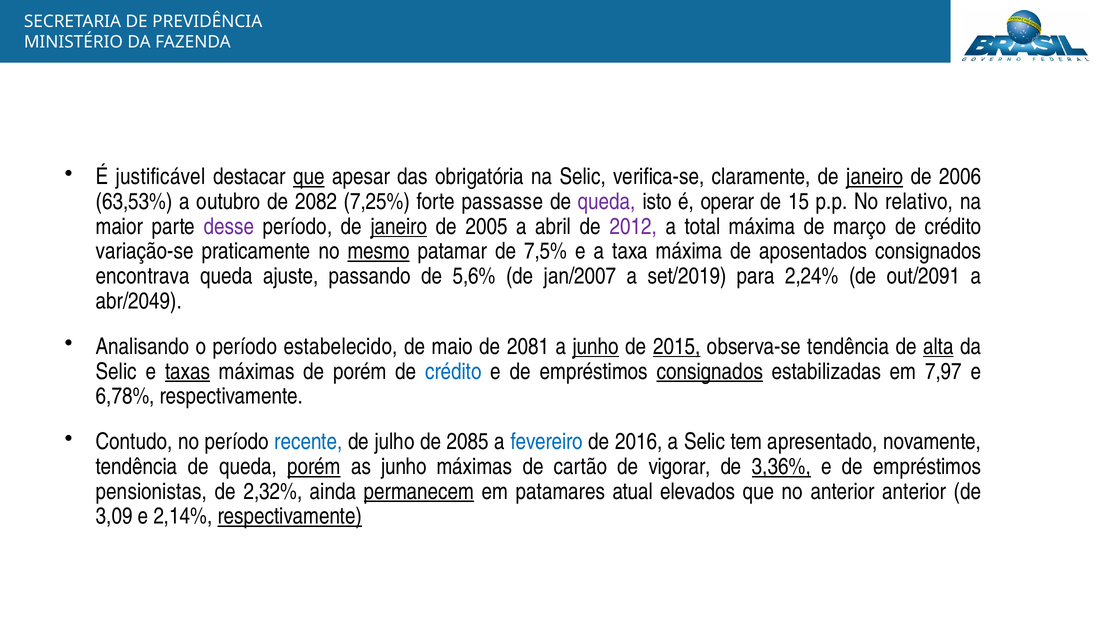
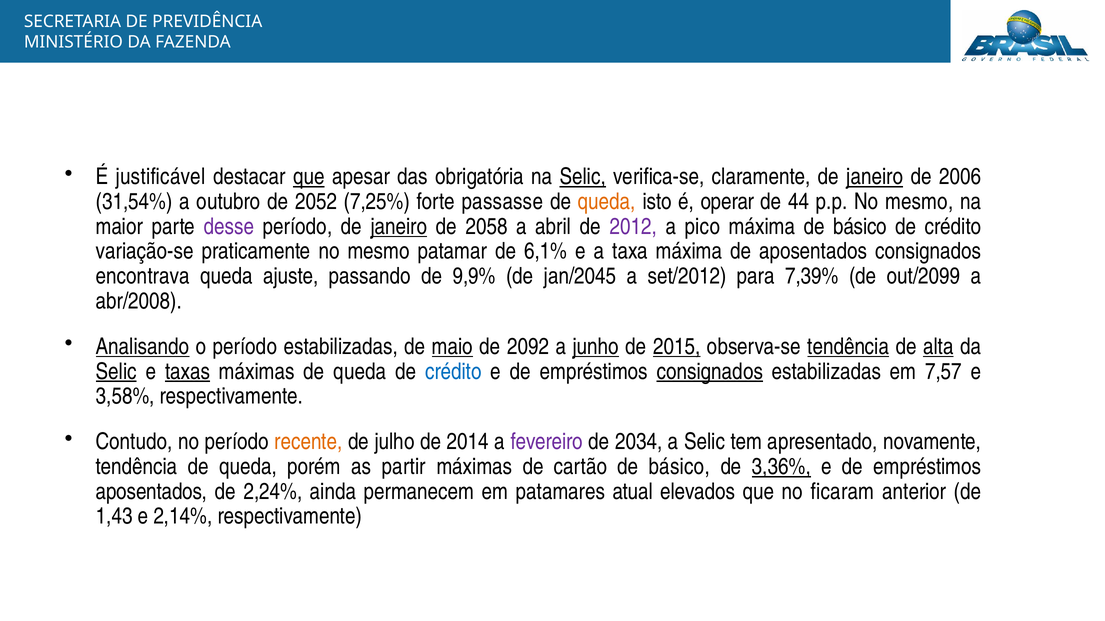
Selic at (583, 177) underline: none -> present
63,53%: 63,53% -> 31,54%
2082: 2082 -> 2052
queda at (607, 202) colour: purple -> orange
15: 15 -> 44
p.p No relativo: relativo -> mesmo
2005: 2005 -> 2058
total: total -> pico
máxima de março: março -> básico
mesmo at (379, 252) underline: present -> none
7,5%: 7,5% -> 6,1%
5,6%: 5,6% -> 9,9%
jan/2007: jan/2007 -> jan/2045
set/2019: set/2019 -> set/2012
2,24%: 2,24% -> 7,39%
out/2091: out/2091 -> out/2099
abr/2049: abr/2049 -> abr/2008
Analisando underline: none -> present
período estabelecido: estabelecido -> estabilizadas
maio underline: none -> present
2081: 2081 -> 2092
tendência at (848, 347) underline: none -> present
Selic at (116, 372) underline: none -> present
máximas de porém: porém -> queda
7,97: 7,97 -> 7,57
6,78%: 6,78% -> 3,58%
recente colour: blue -> orange
2085: 2085 -> 2014
fevereiro colour: blue -> purple
2016: 2016 -> 2034
porém at (314, 467) underline: present -> none
as junho: junho -> partir
cartão de vigorar: vigorar -> básico
pensionistas at (151, 492): pensionistas -> aposentados
2,32%: 2,32% -> 2,24%
permanecem underline: present -> none
no anterior: anterior -> ficaram
3,09: 3,09 -> 1,43
respectivamente at (290, 517) underline: present -> none
